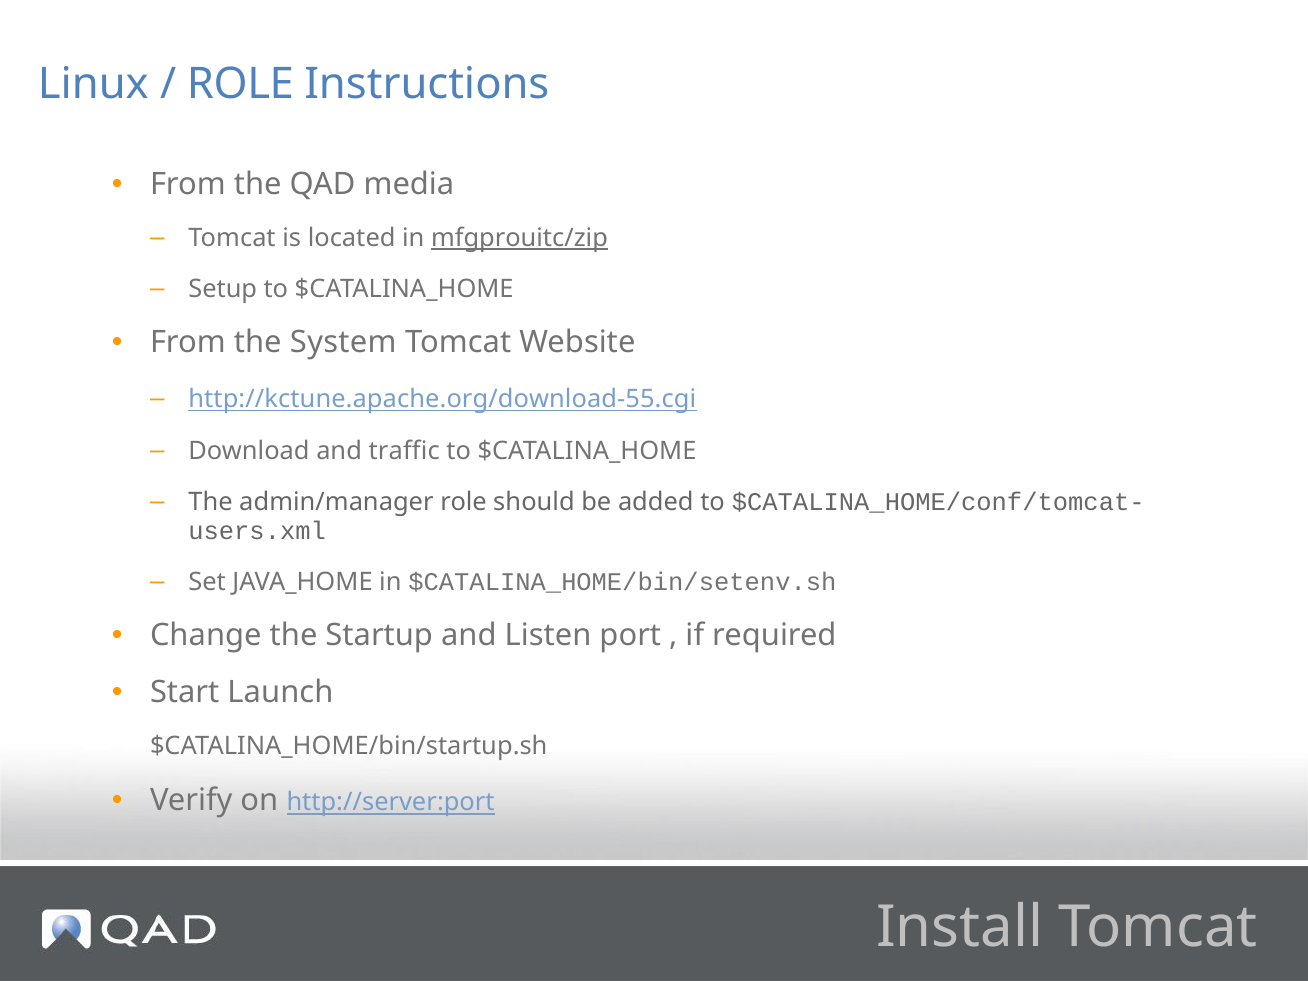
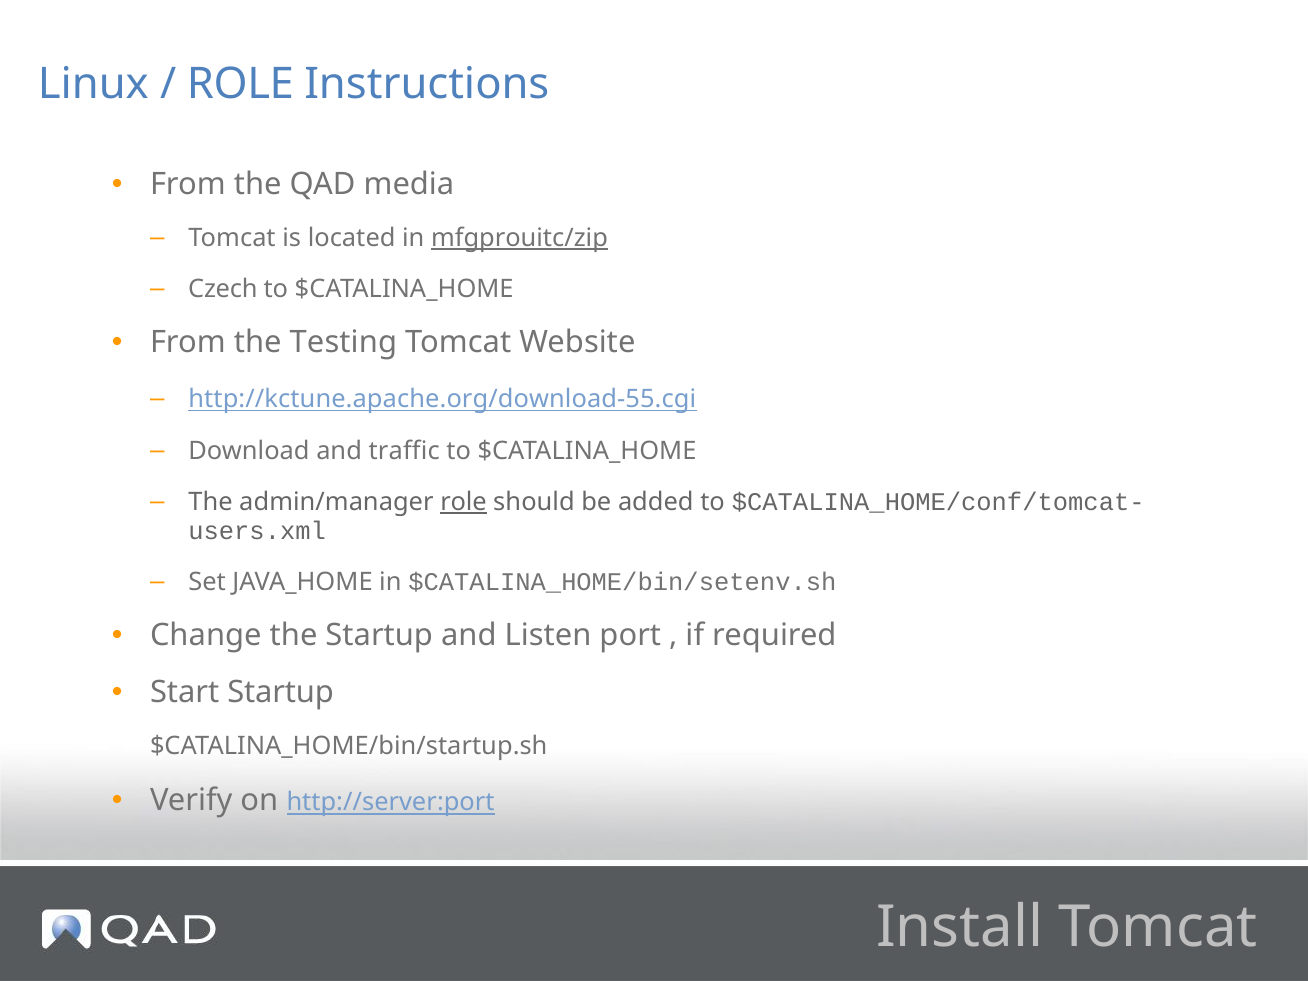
Setup: Setup -> Czech
System: System -> Testing
role at (464, 502) underline: none -> present
Start Launch: Launch -> Startup
